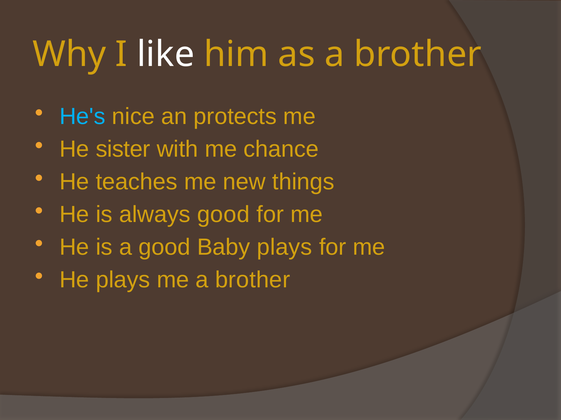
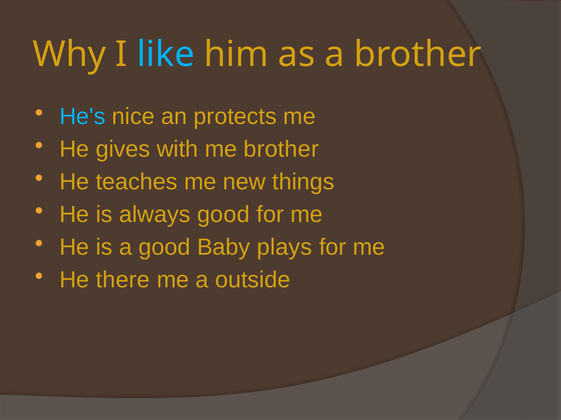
like colour: white -> light blue
sister: sister -> gives
me chance: chance -> brother
He plays: plays -> there
me a brother: brother -> outside
